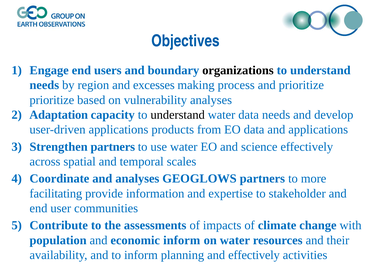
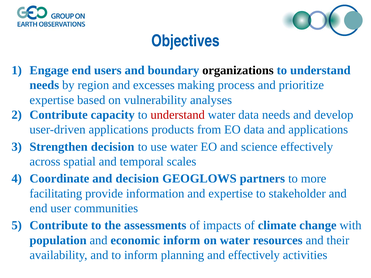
prioritize at (52, 100): prioritize -> expertise
Adaptation at (59, 115): Adaptation -> Contribute
understand at (178, 115) colour: black -> red
Strengthen partners: partners -> decision
and analyses: analyses -> decision
